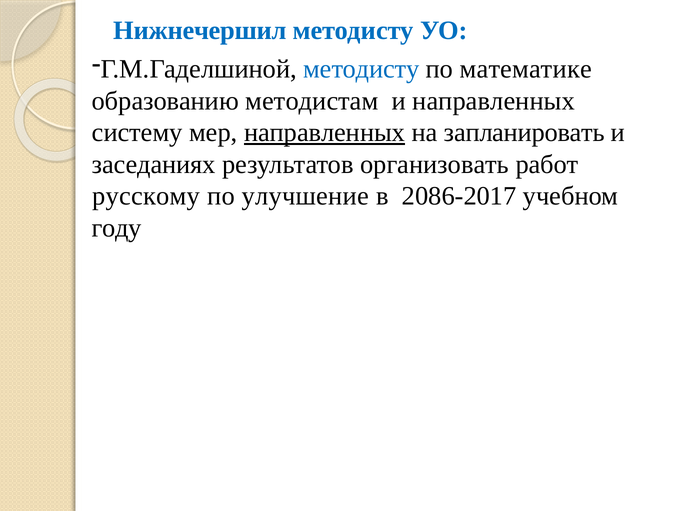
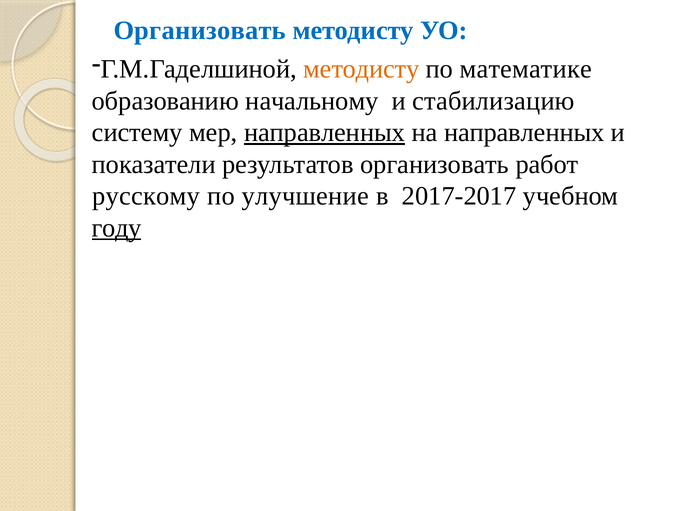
Нижнечершил at (200, 31): Нижнечершил -> Организовать
методисту at (361, 69) colour: blue -> orange
методистам: методистам -> начальному
и направленных: направленных -> стабилизацию
на запланировать: запланировать -> направленных
заседаниях: заседаниях -> показатели
2086-2017: 2086-2017 -> 2017-2017
году underline: none -> present
